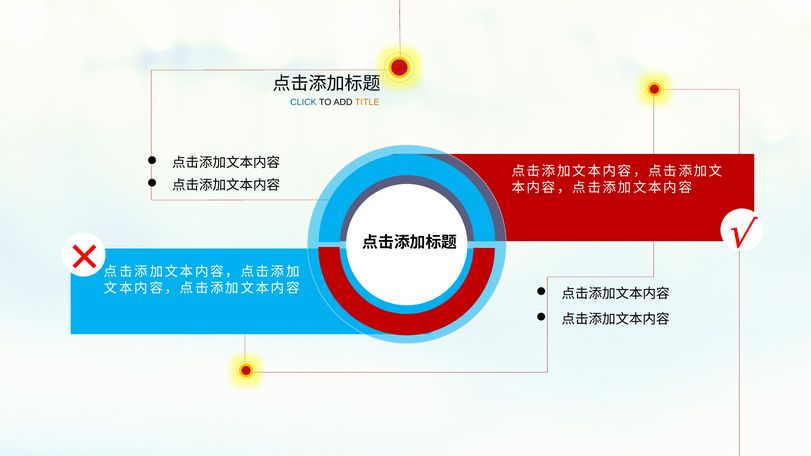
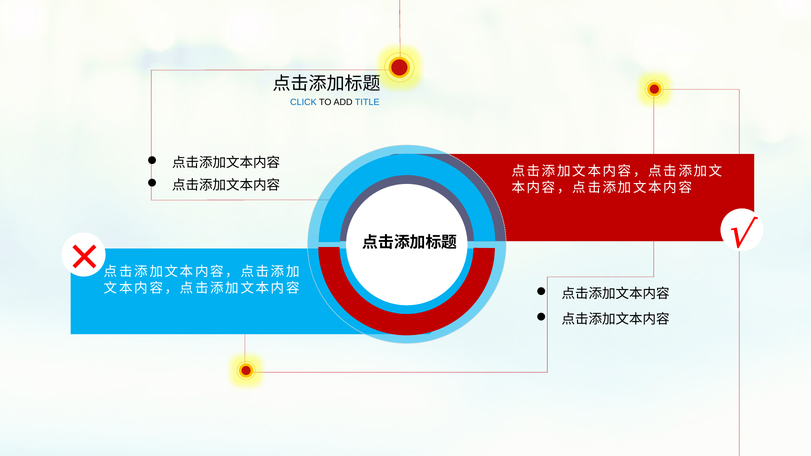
TITLE colour: orange -> blue
